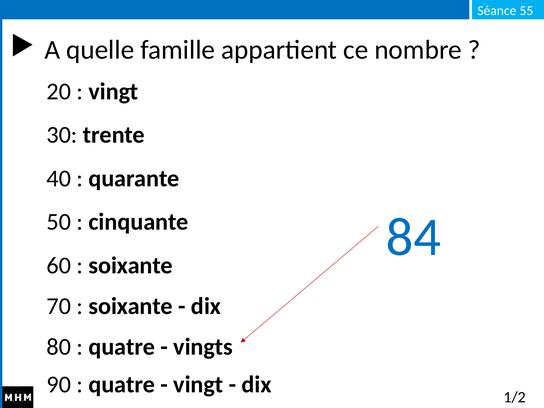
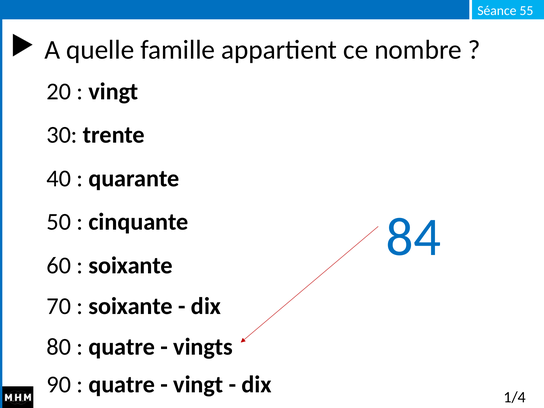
1/2: 1/2 -> 1/4
